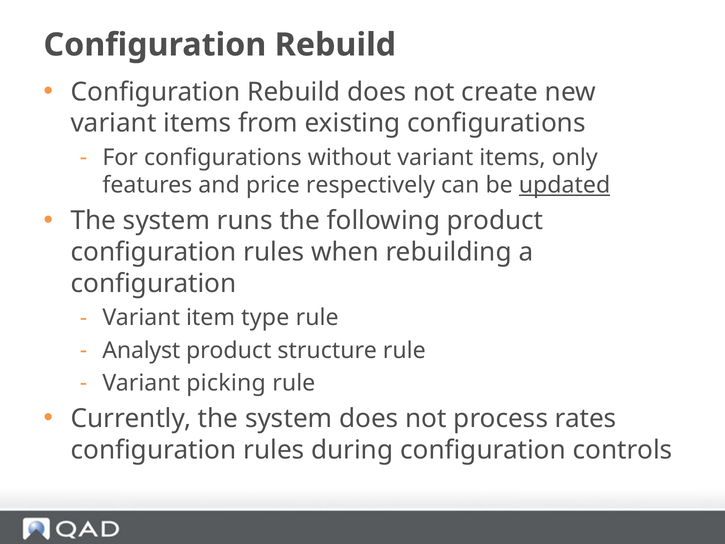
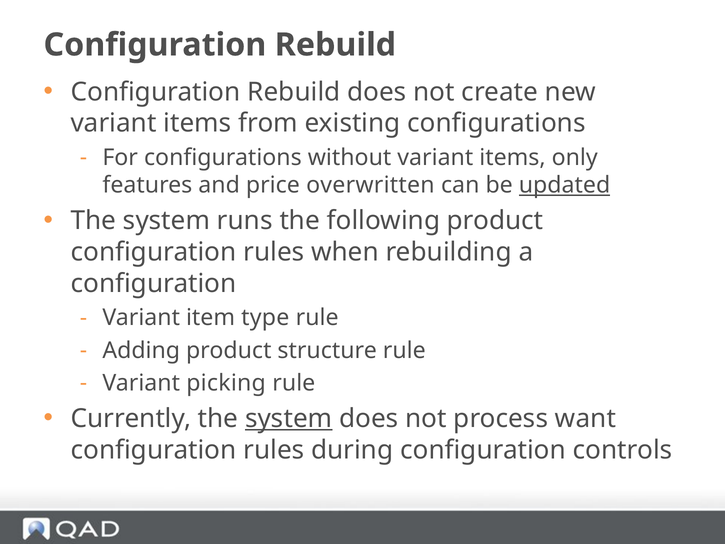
respectively: respectively -> overwritten
Analyst: Analyst -> Adding
system at (289, 418) underline: none -> present
rates: rates -> want
